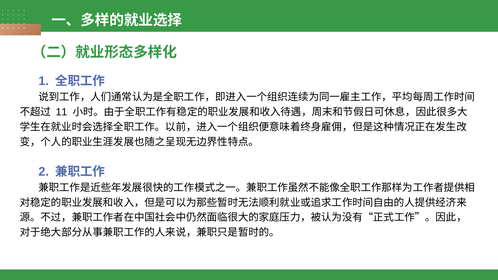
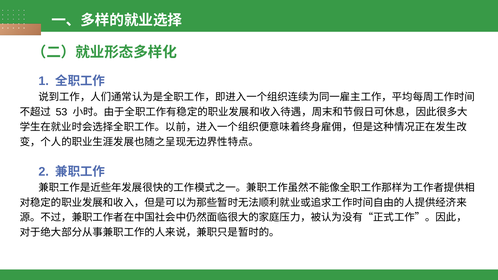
11: 11 -> 53
